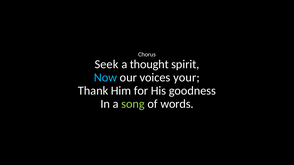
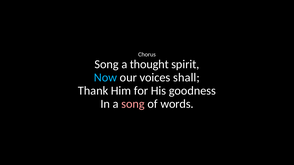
Seek at (106, 64): Seek -> Song
your: your -> shall
song at (133, 104) colour: light green -> pink
